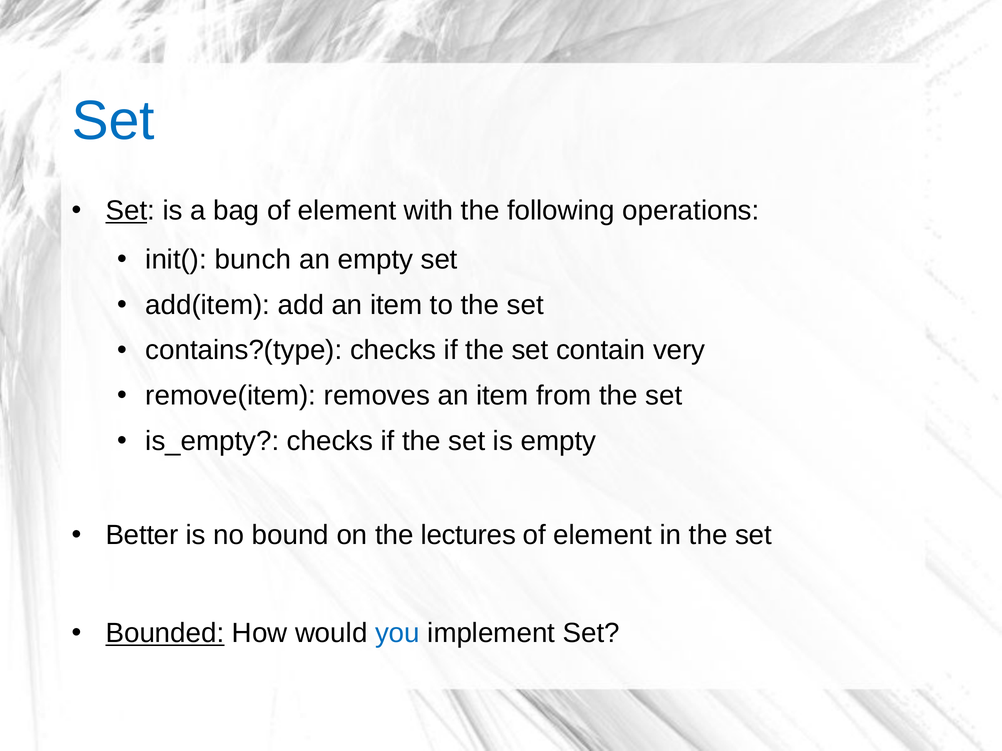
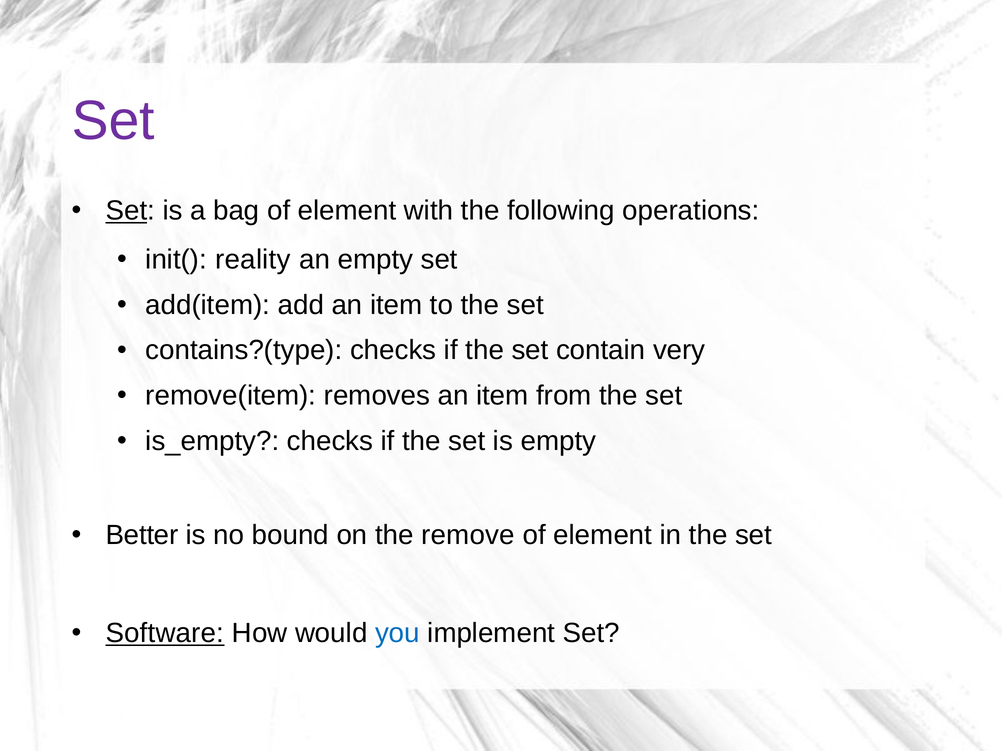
Set at (113, 121) colour: blue -> purple
bunch: bunch -> reality
lectures: lectures -> remove
Bounded: Bounded -> Software
